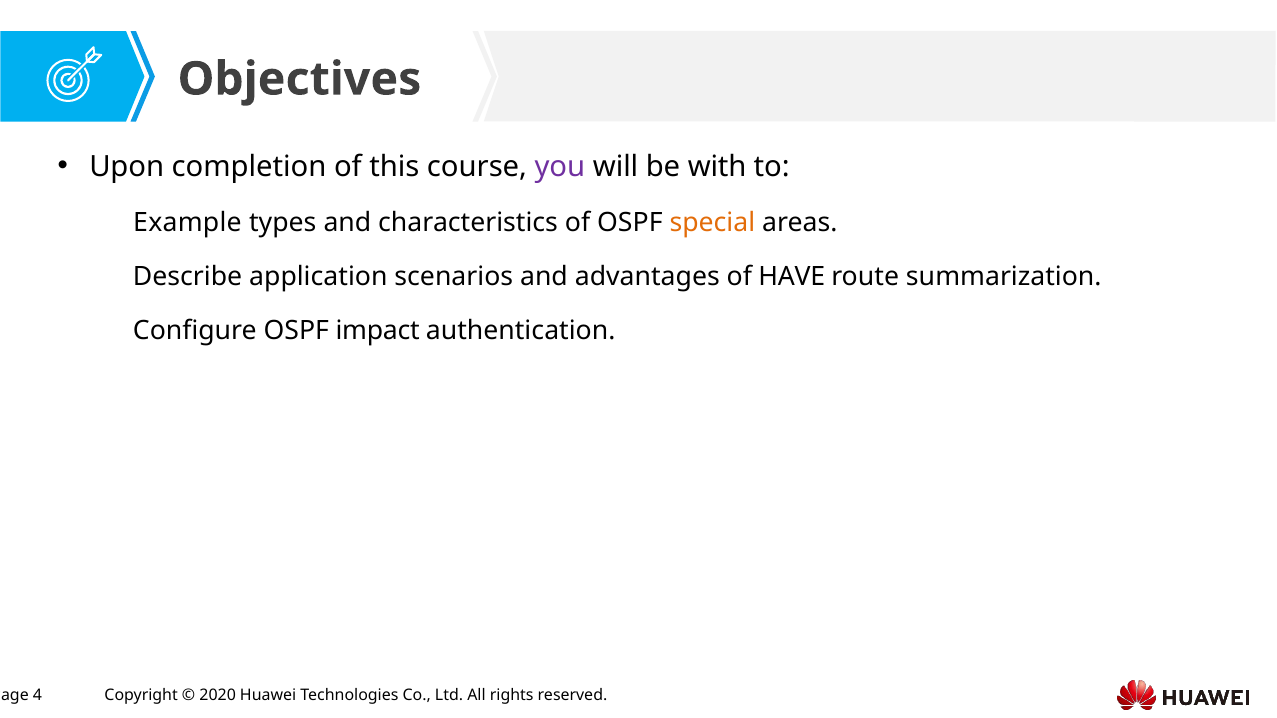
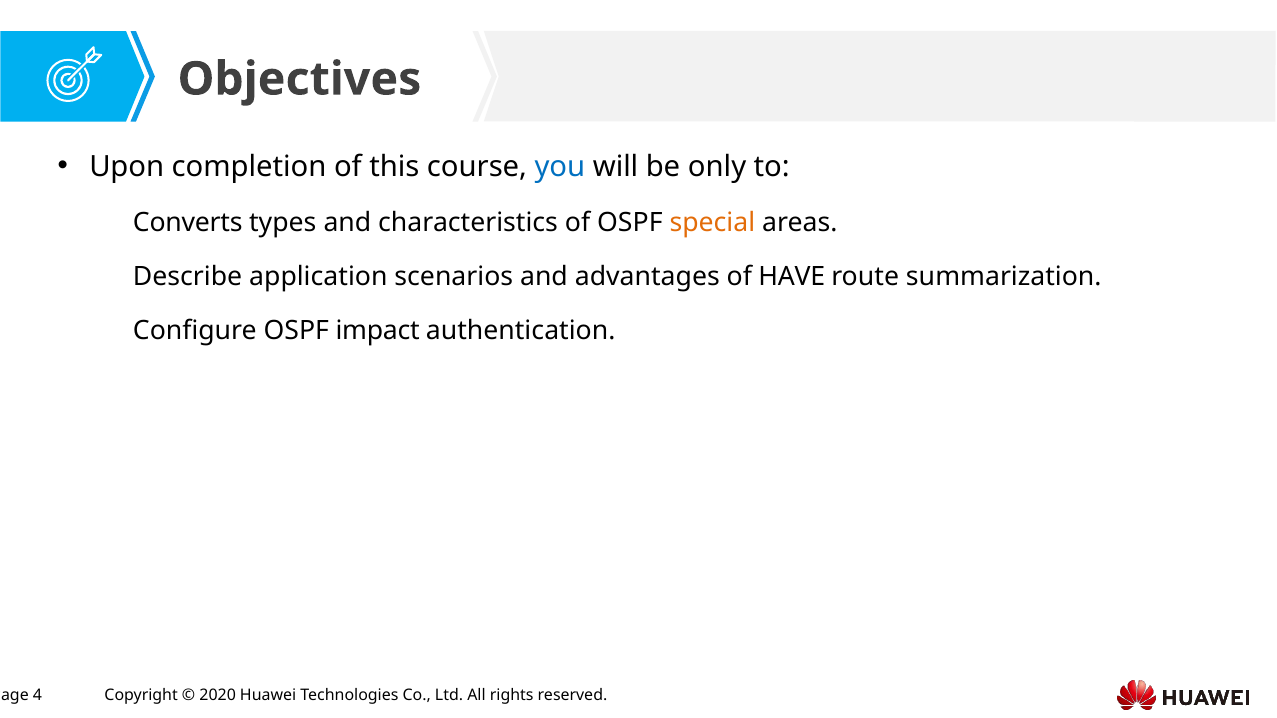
you colour: purple -> blue
with: with -> only
Example: Example -> Converts
